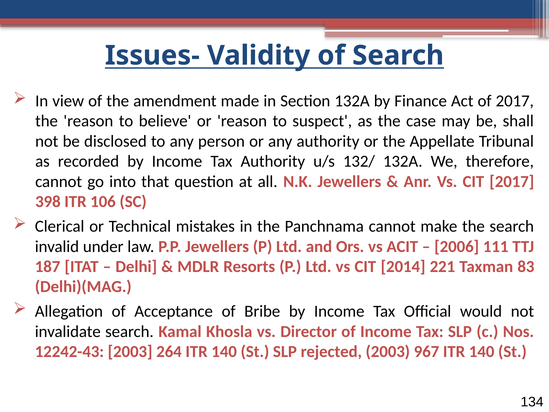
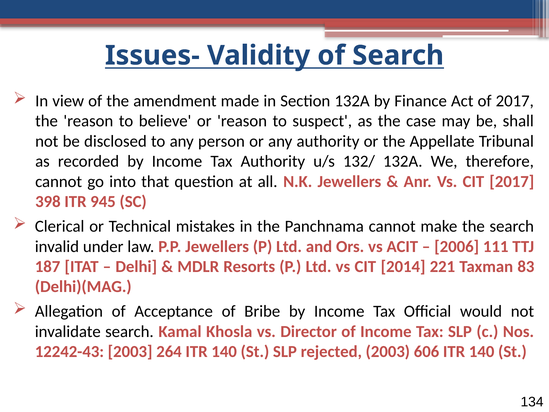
106: 106 -> 945
967: 967 -> 606
